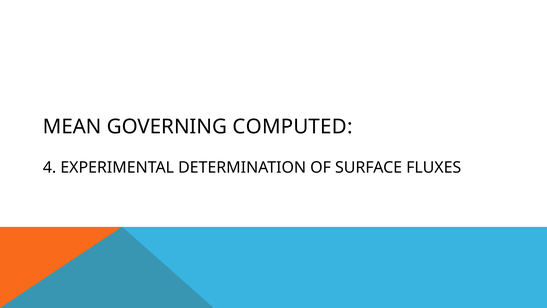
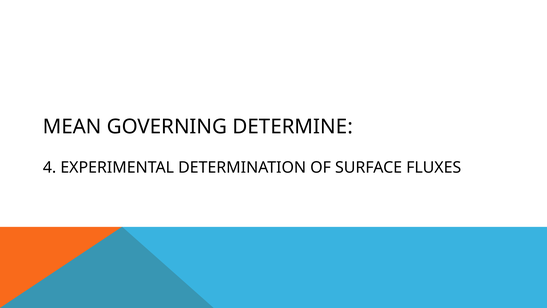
COMPUTED: COMPUTED -> DETERMINE
